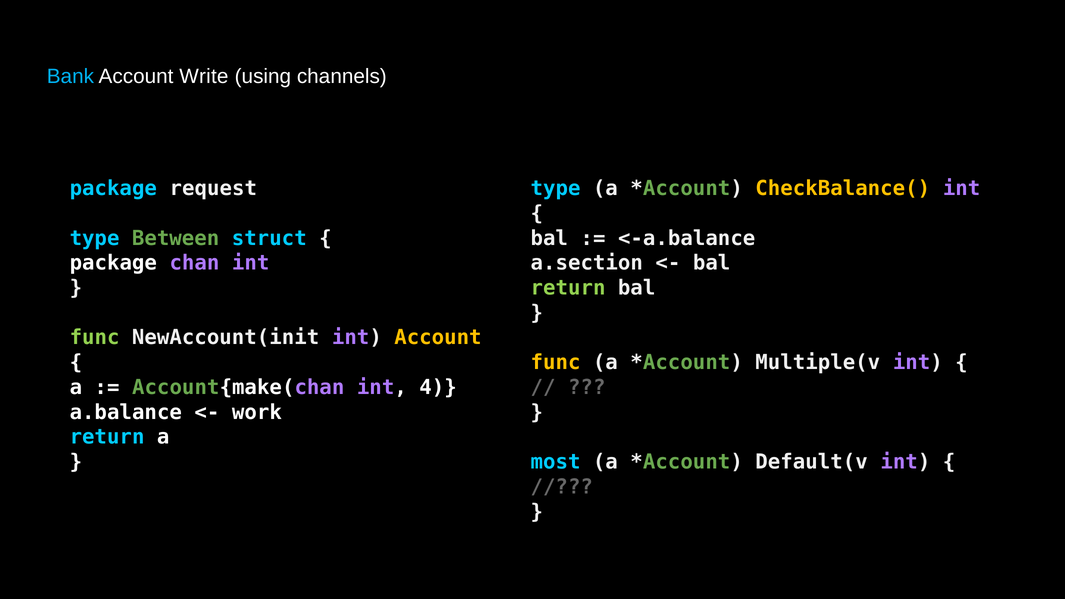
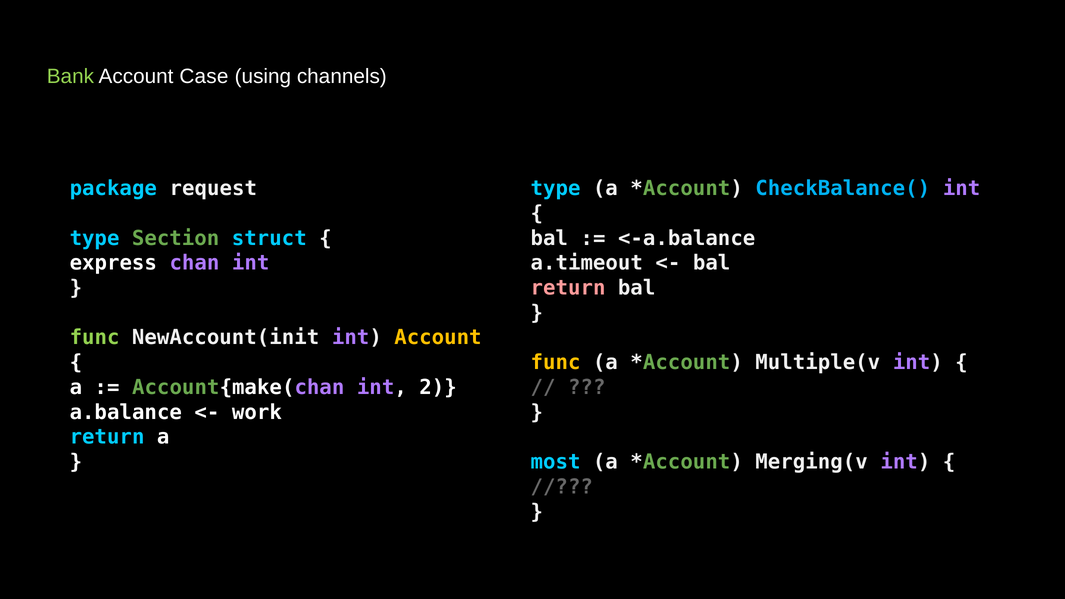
Bank colour: light blue -> light green
Write: Write -> Case
CheckBalance( colour: yellow -> light blue
Between: Between -> Section
package at (113, 263): package -> express
a.section: a.section -> a.timeout
return at (568, 288) colour: light green -> pink
4: 4 -> 2
Default(v: Default(v -> Merging(v
